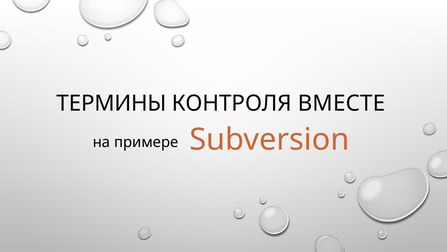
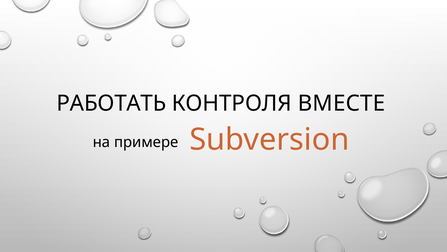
ТЕРМИНЫ: ТЕРМИНЫ -> РАБОТАТЬ
